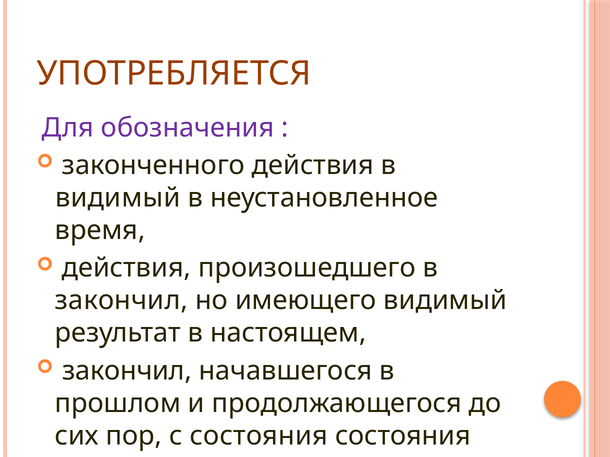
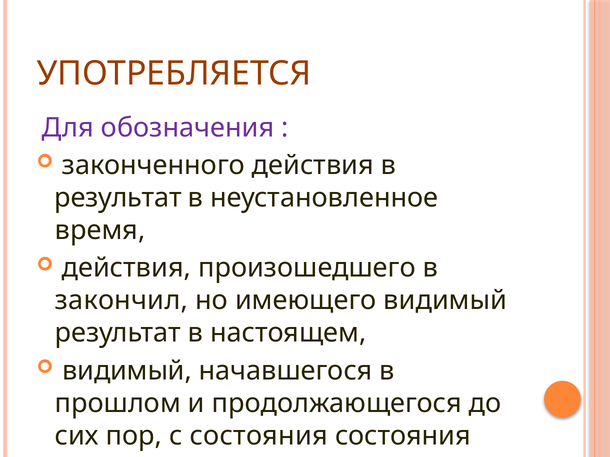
видимый at (118, 198): видимый -> результат
закончил at (127, 371): закончил -> видимый
